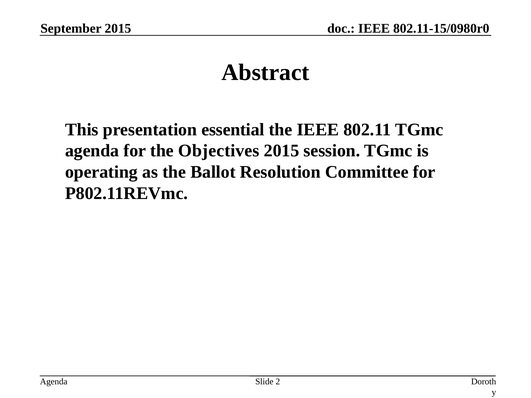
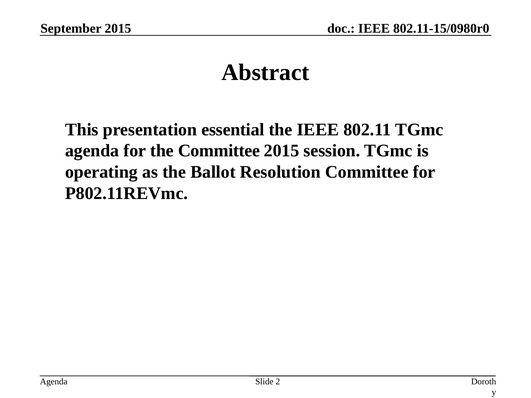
the Objectives: Objectives -> Committee
